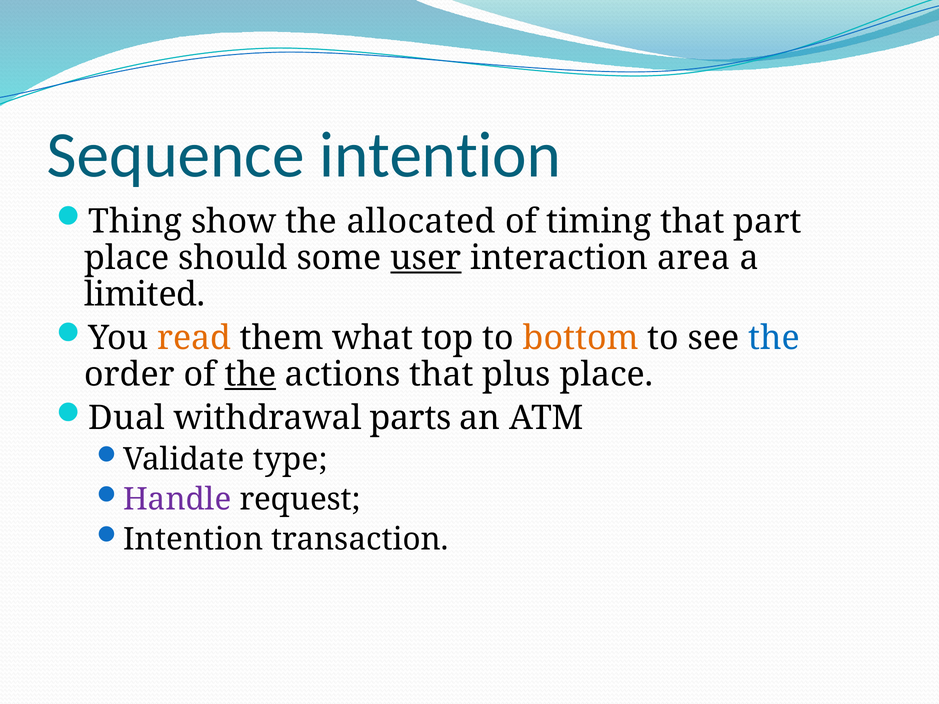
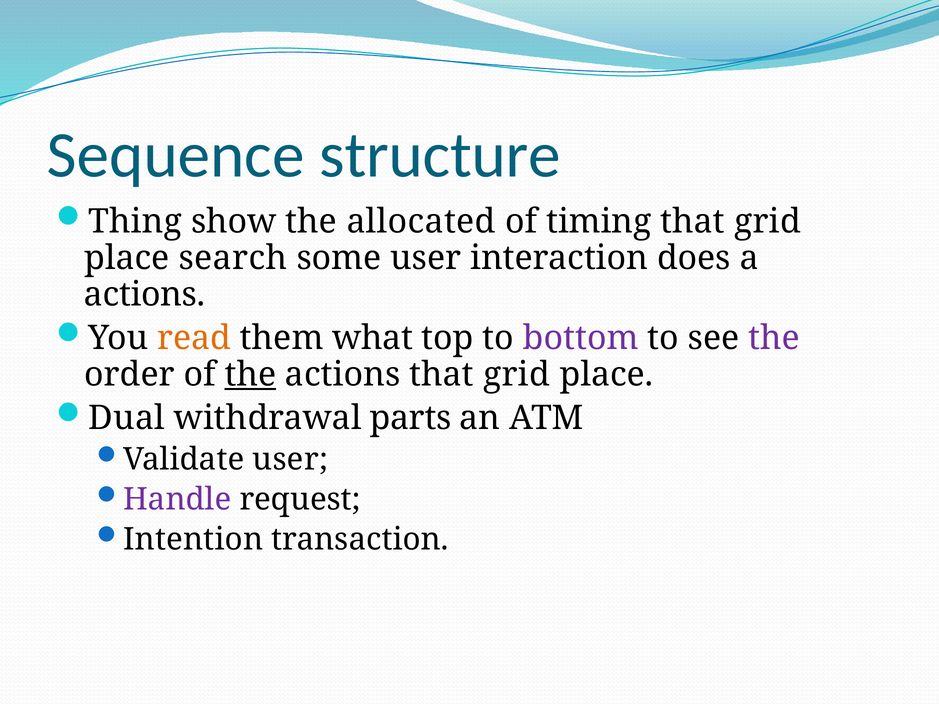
Sequence intention: intention -> structure
part at (768, 221): part -> grid
should: should -> search
user at (426, 258) underline: present -> none
area: area -> does
limited at (145, 295): limited -> actions
bottom colour: orange -> purple
the at (774, 338) colour: blue -> purple
actions that plus: plus -> grid
Validate type: type -> user
